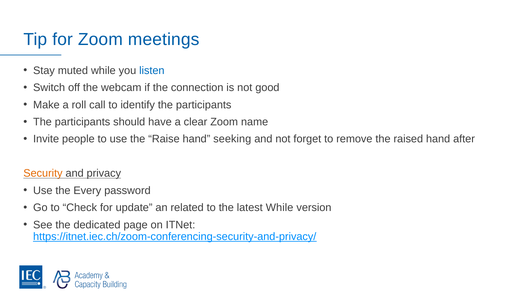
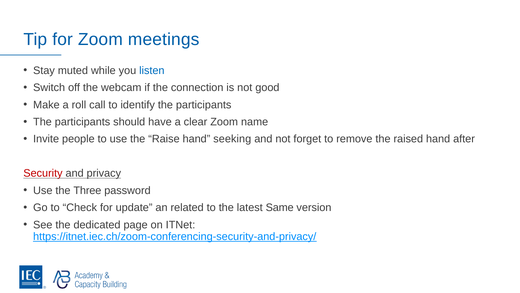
Security colour: orange -> red
Every: Every -> Three
latest While: While -> Same
